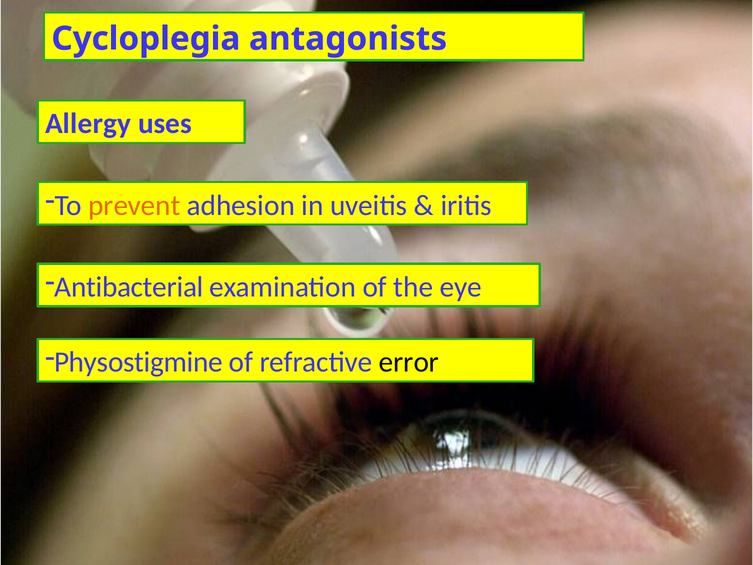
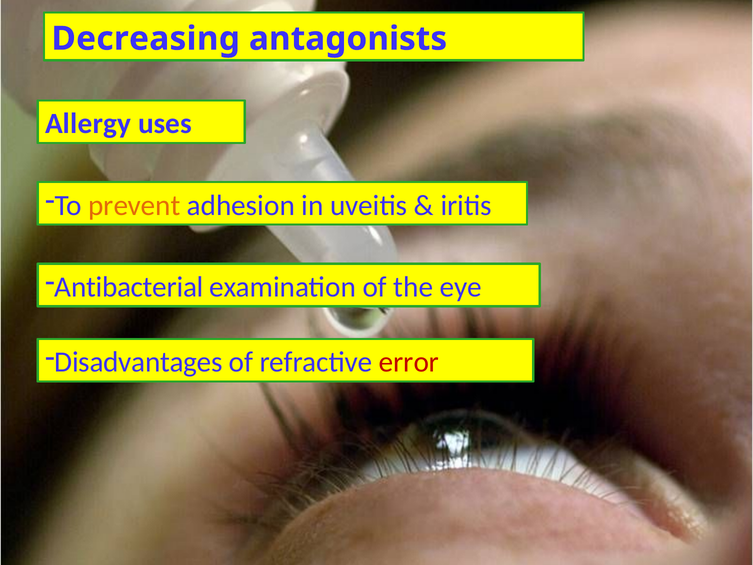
Cycloplegia: Cycloplegia -> Decreasing
Physostigmine: Physostigmine -> Disadvantages
error colour: black -> red
